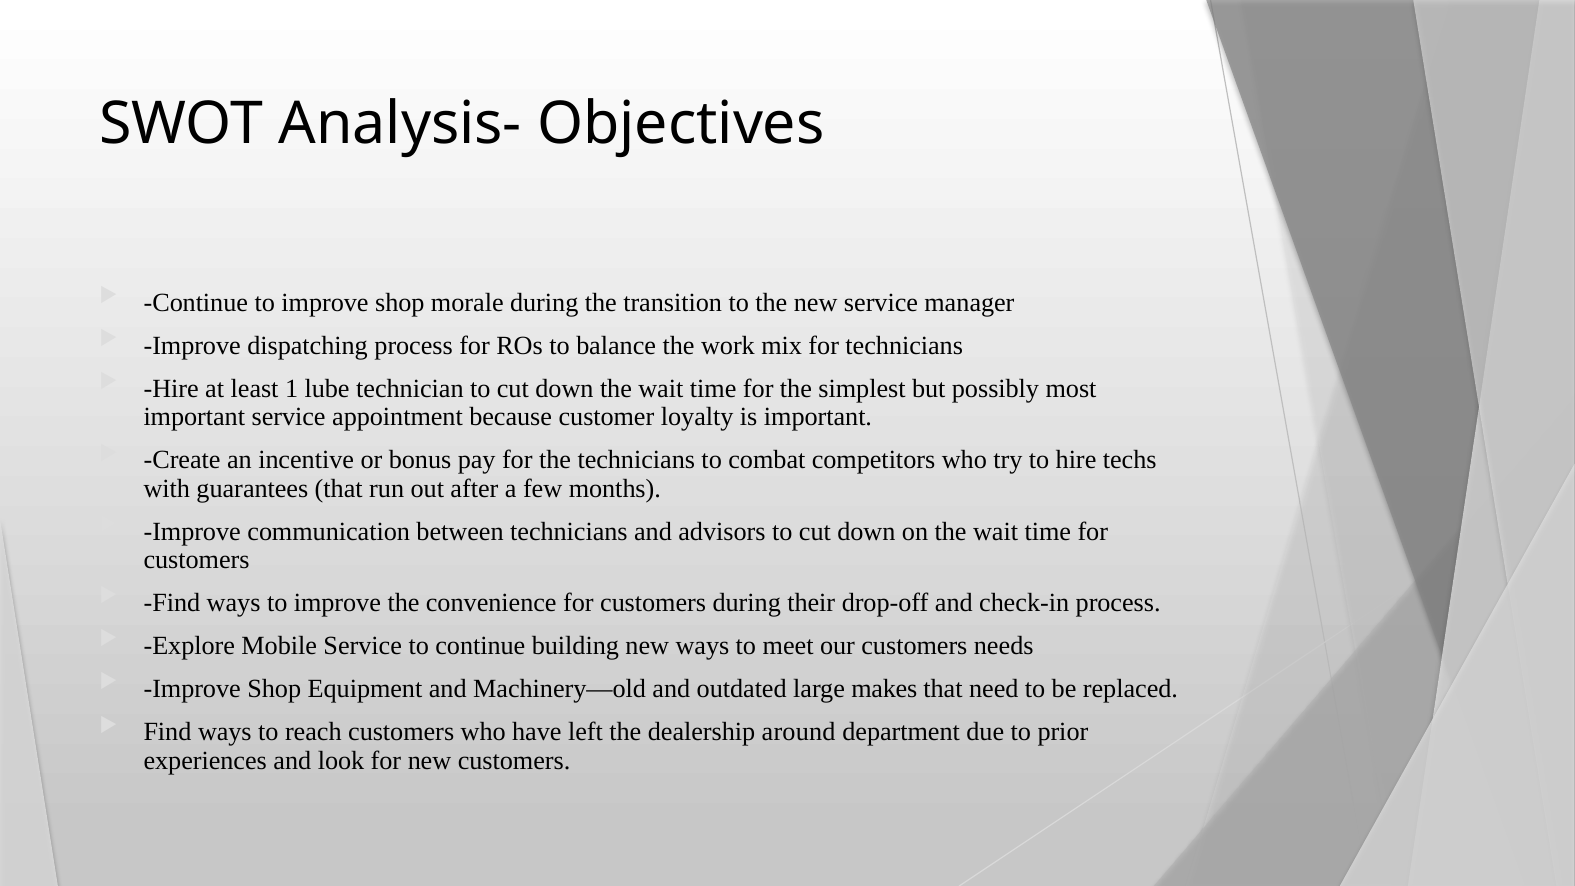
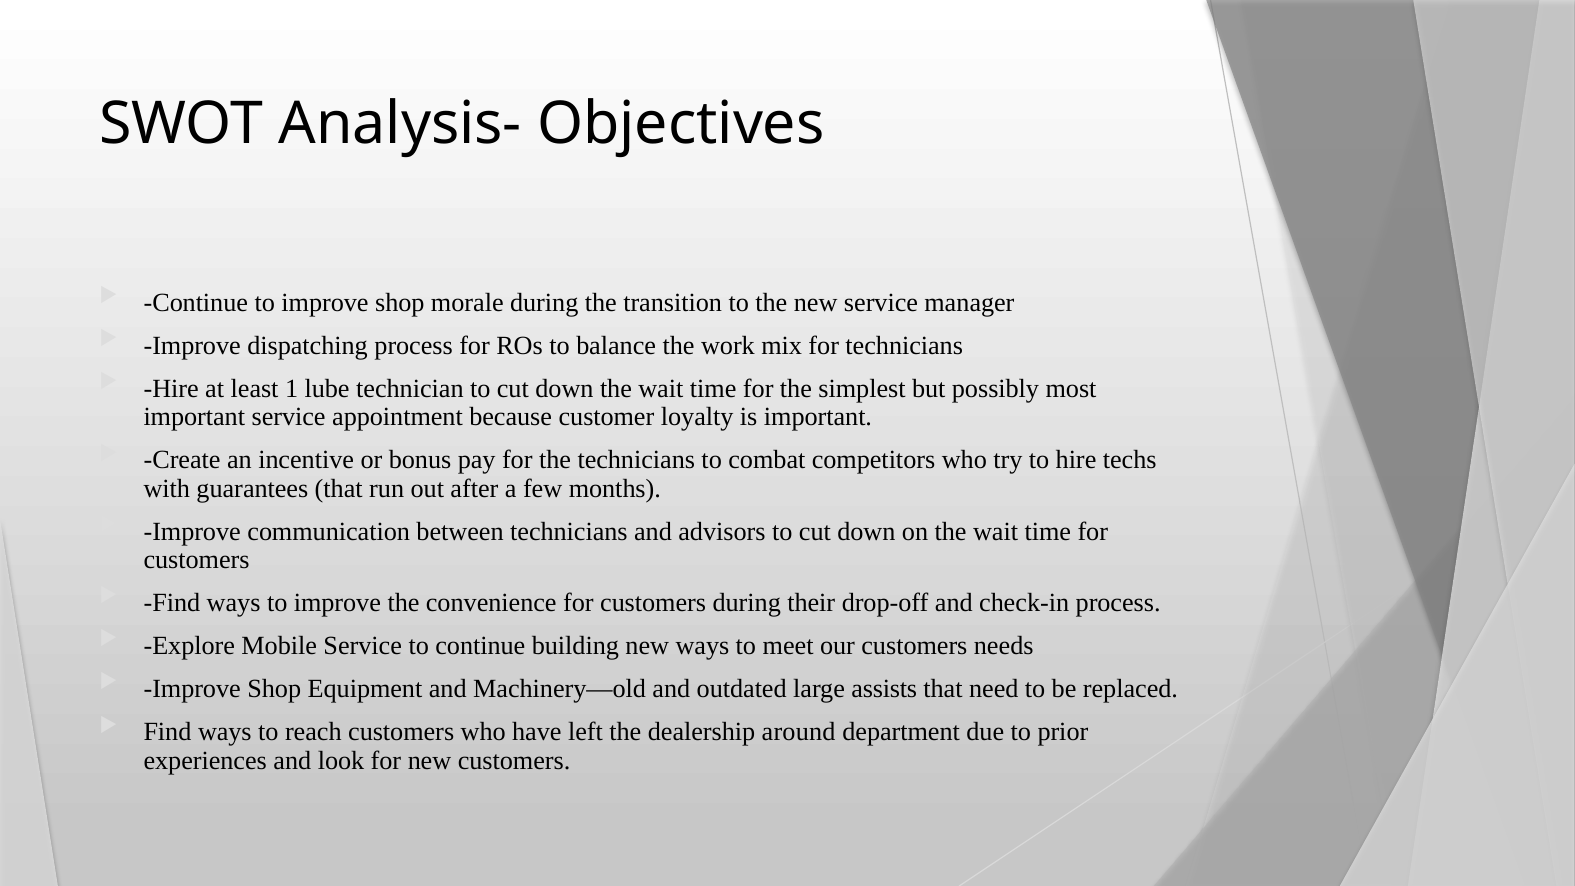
makes: makes -> assists
